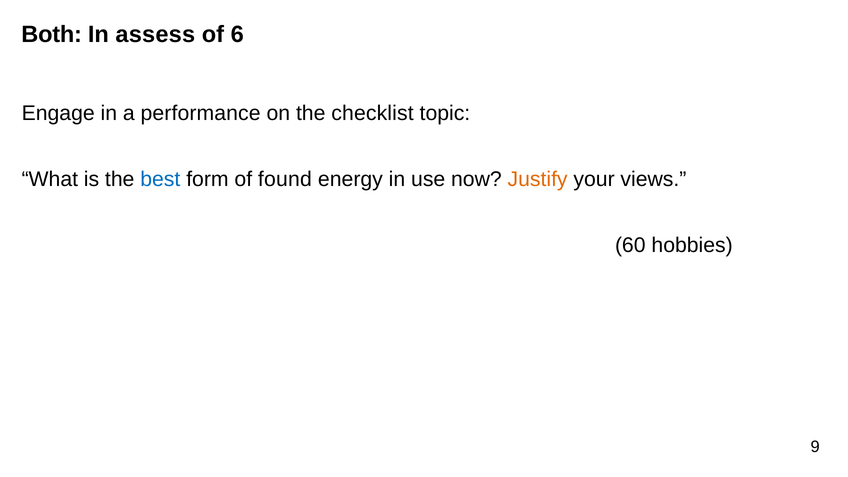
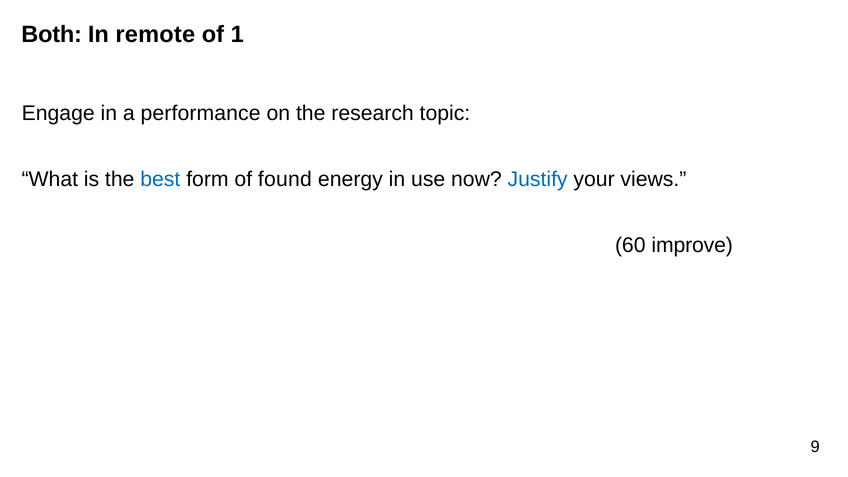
assess: assess -> remote
6: 6 -> 1
checklist: checklist -> research
Justify colour: orange -> blue
hobbies: hobbies -> improve
